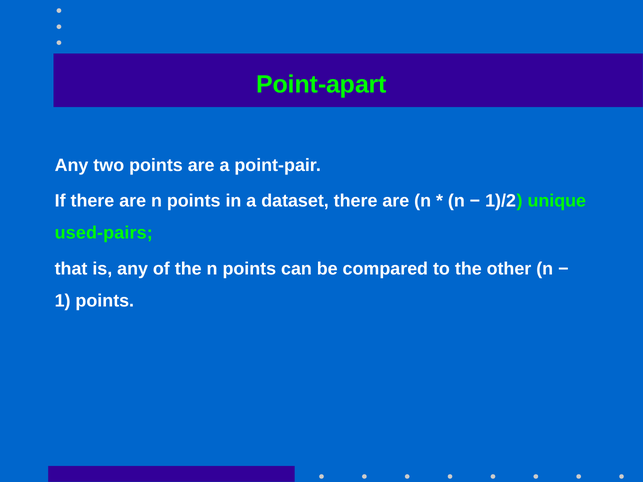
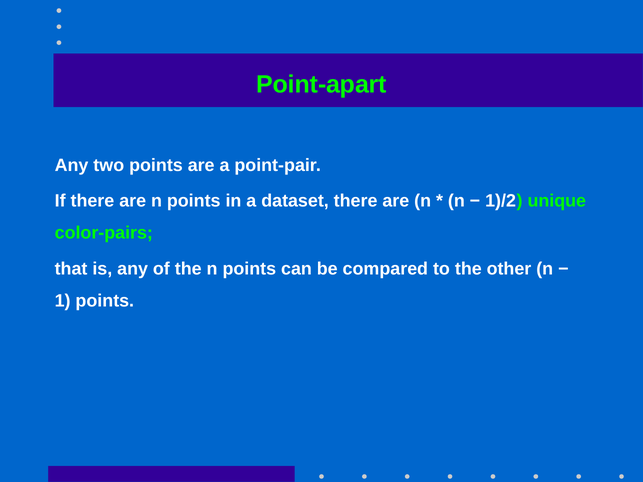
used-pairs: used-pairs -> color-pairs
